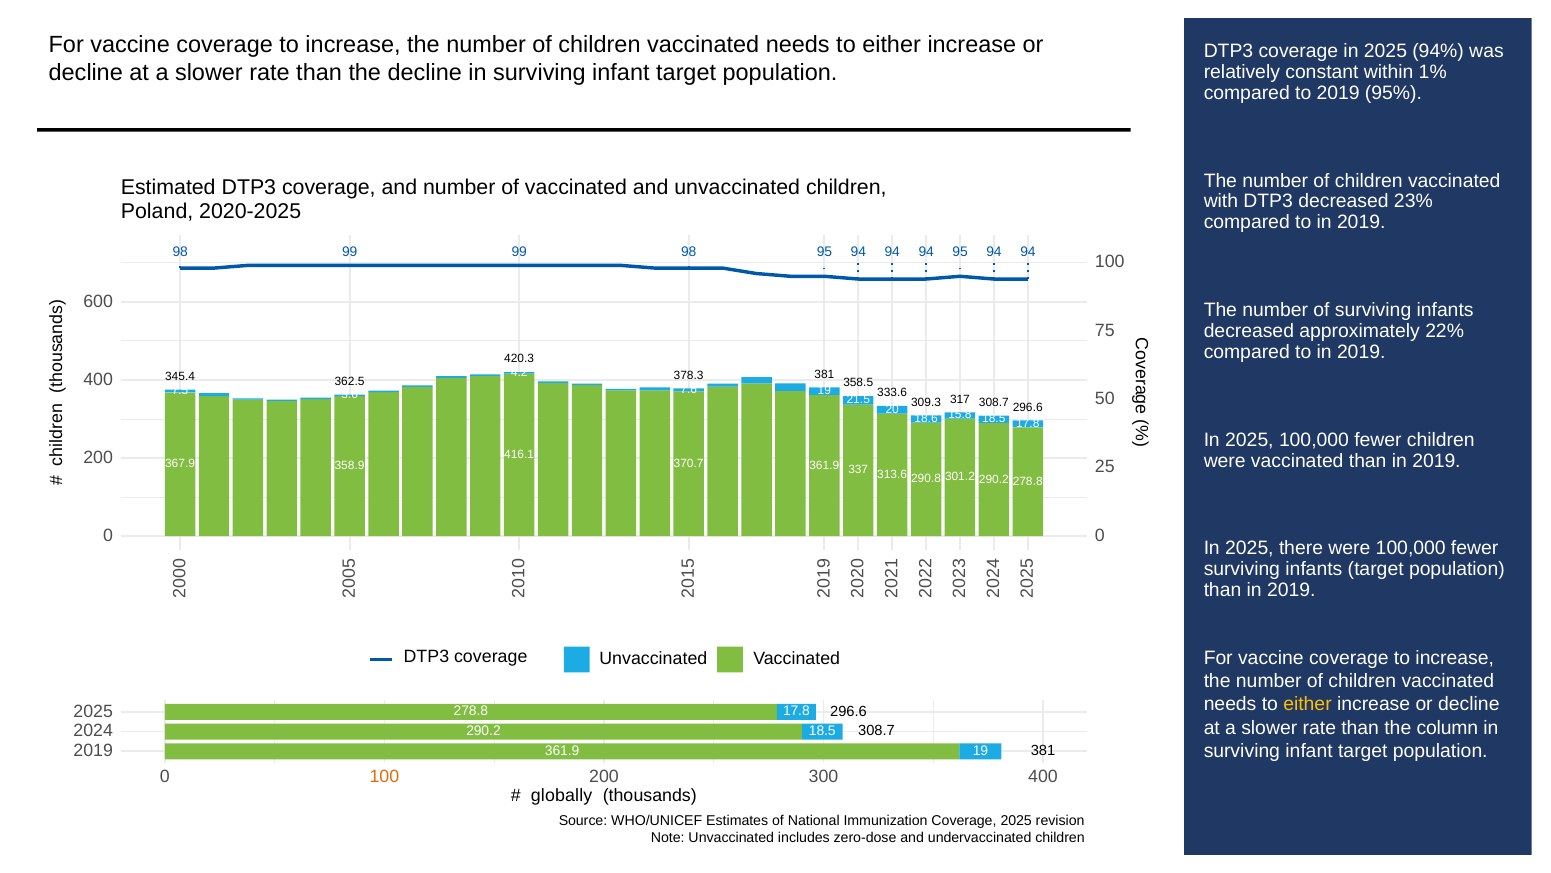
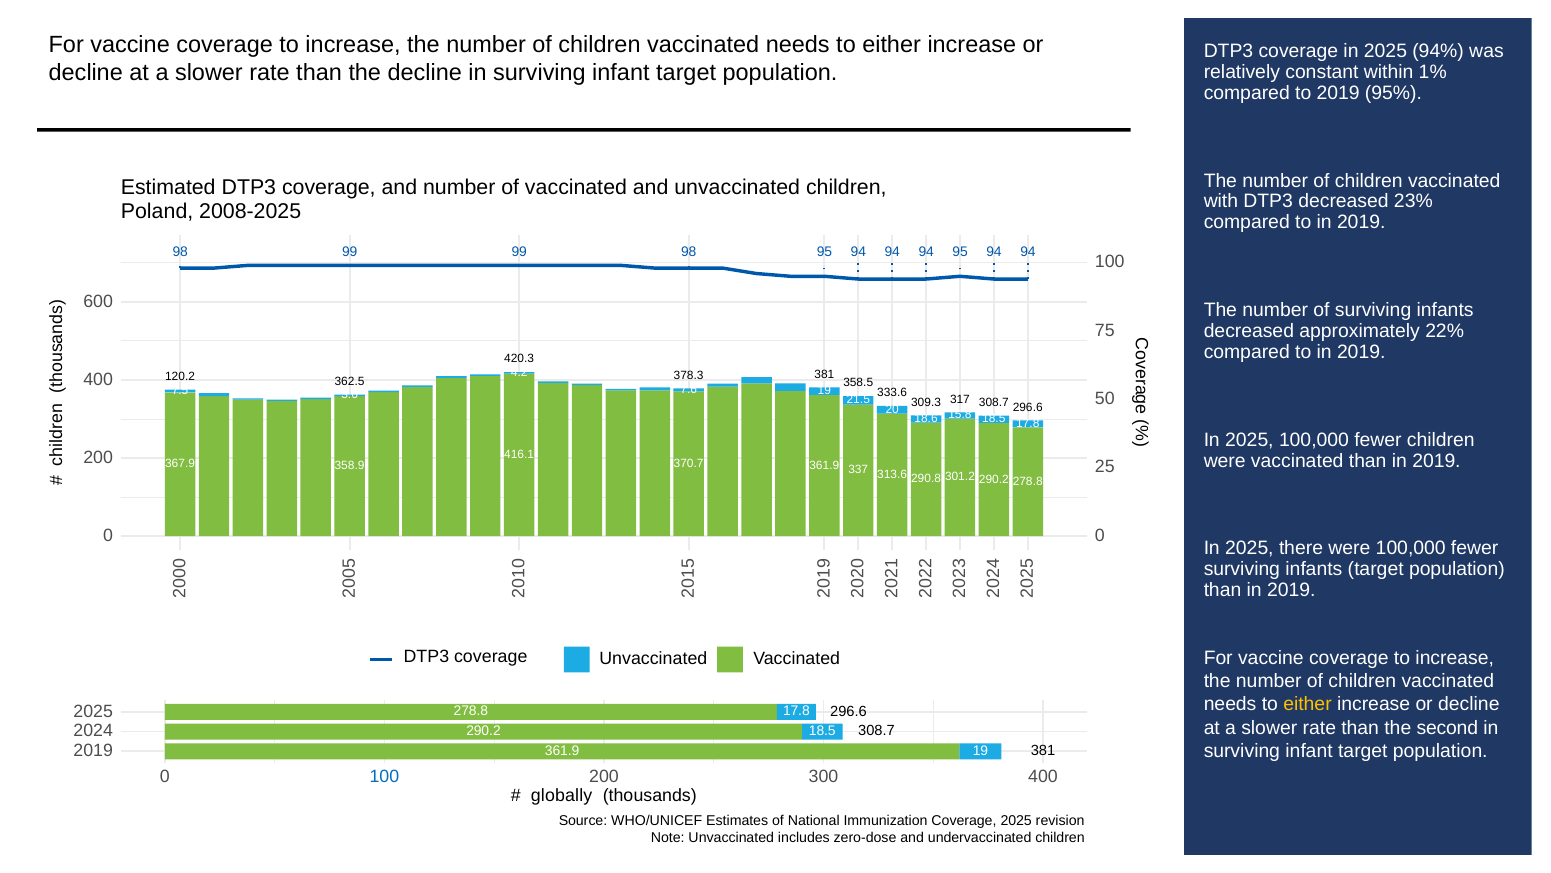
2020-2025: 2020-2025 -> 2008-2025
345.4: 345.4 -> 120.2
column: column -> second
100 at (384, 776) colour: orange -> blue
